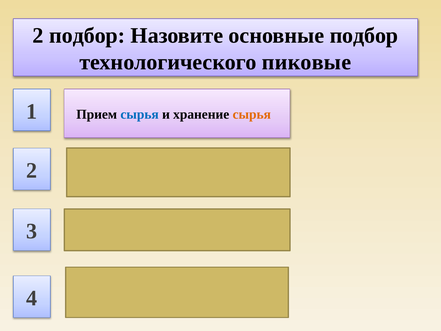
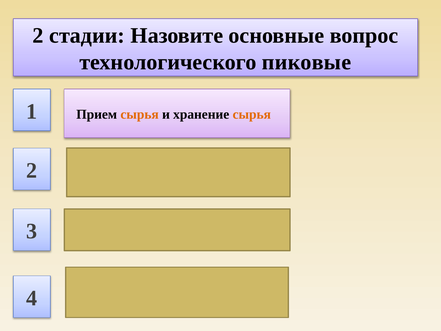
2 подбор: подбор -> стадии
основные подбор: подбор -> вопрос
сырья at (140, 114) colour: blue -> orange
